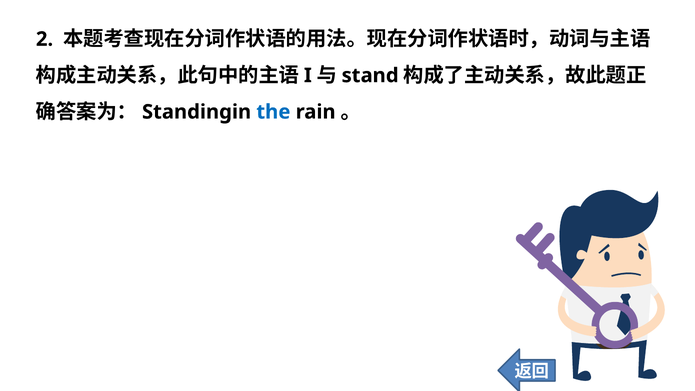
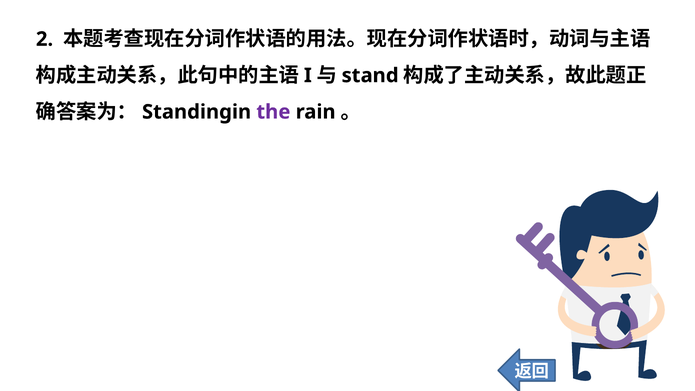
the colour: blue -> purple
